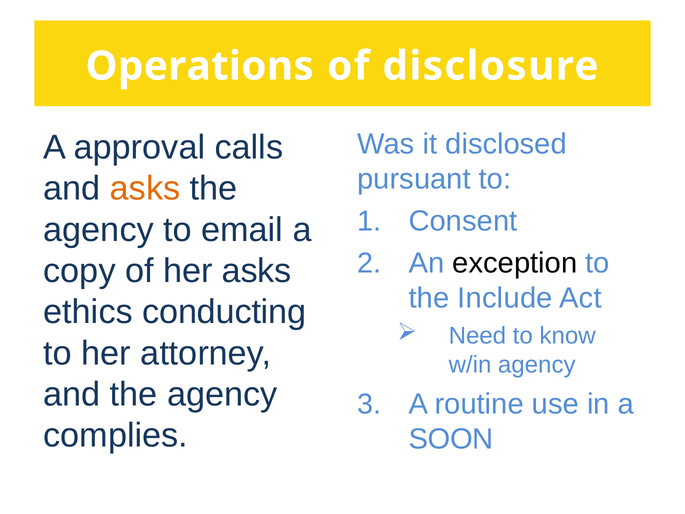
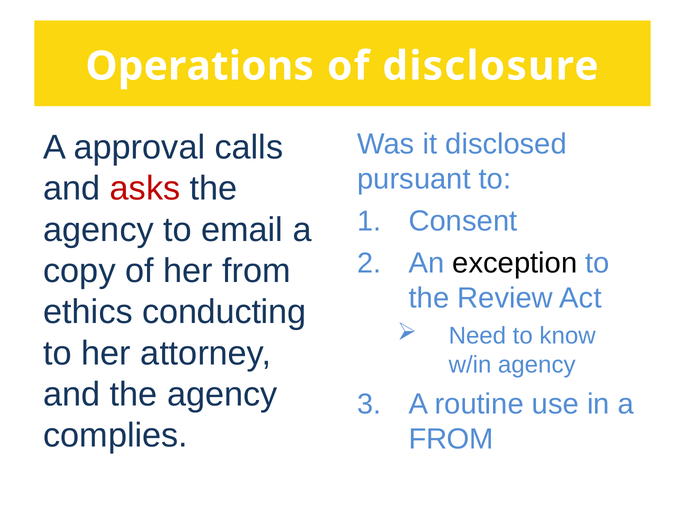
asks at (145, 189) colour: orange -> red
her asks: asks -> from
Include: Include -> Review
SOON at (451, 439): SOON -> FROM
